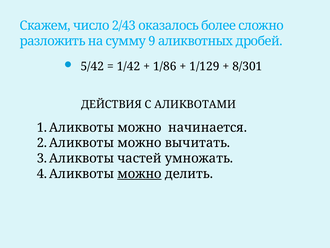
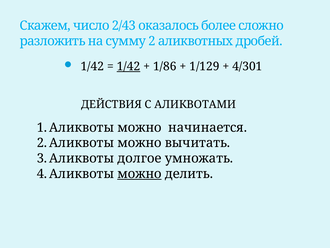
9: 9 -> 2
5/42 at (92, 66): 5/42 -> 1/42
1/42 at (128, 66) underline: none -> present
8/301: 8/301 -> 4/301
частей: частей -> долгое
